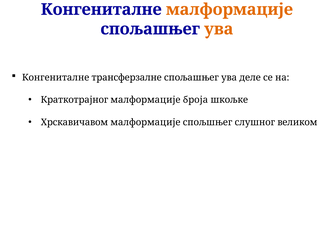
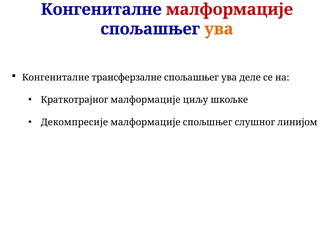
малформације at (229, 9) colour: orange -> red
броја: броја -> циљу
Хрскавичавом: Хрскавичавом -> Декомпресије
великом: великом -> линијом
